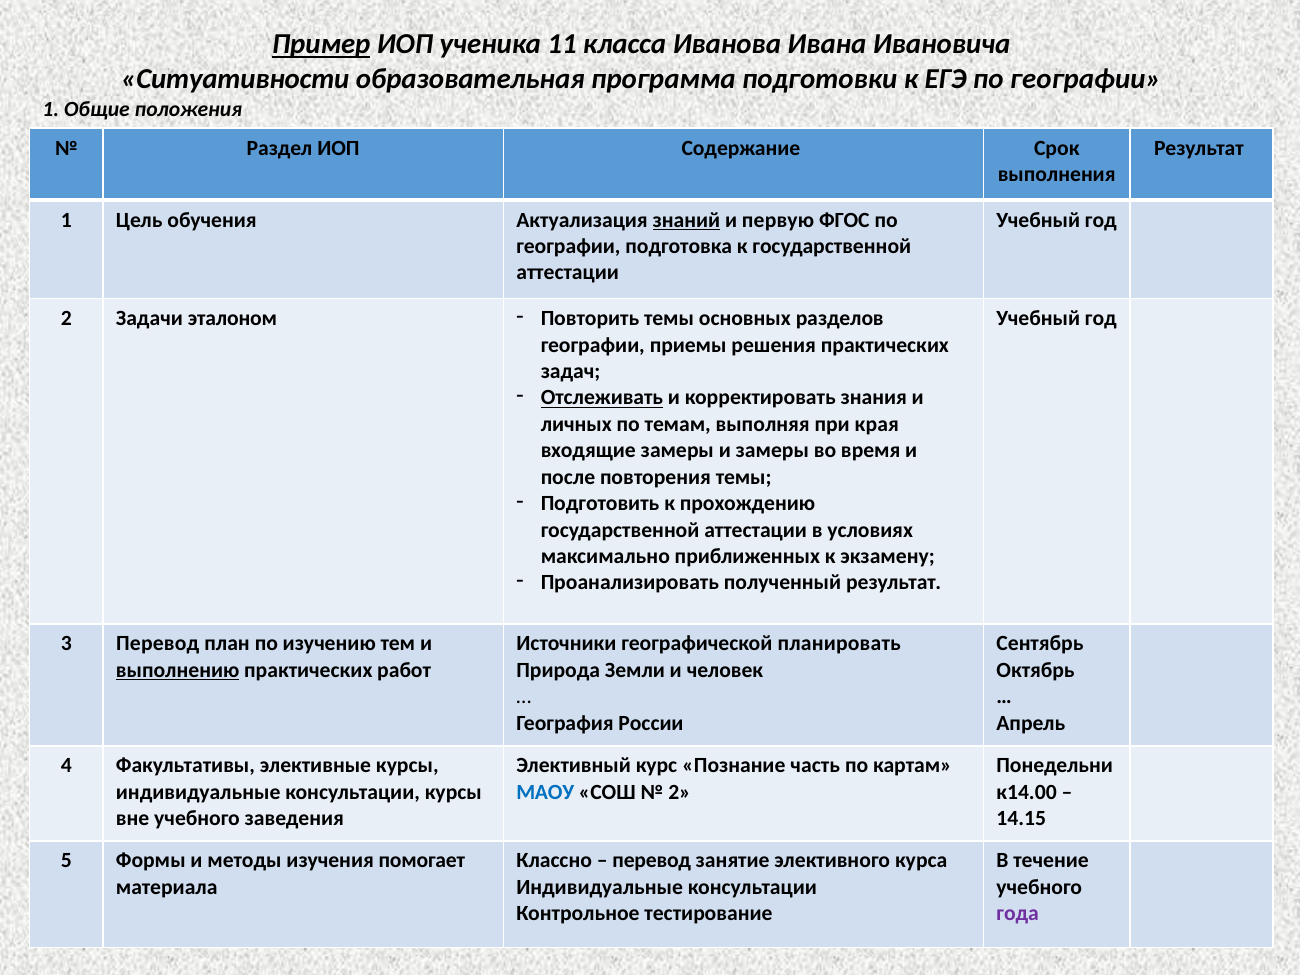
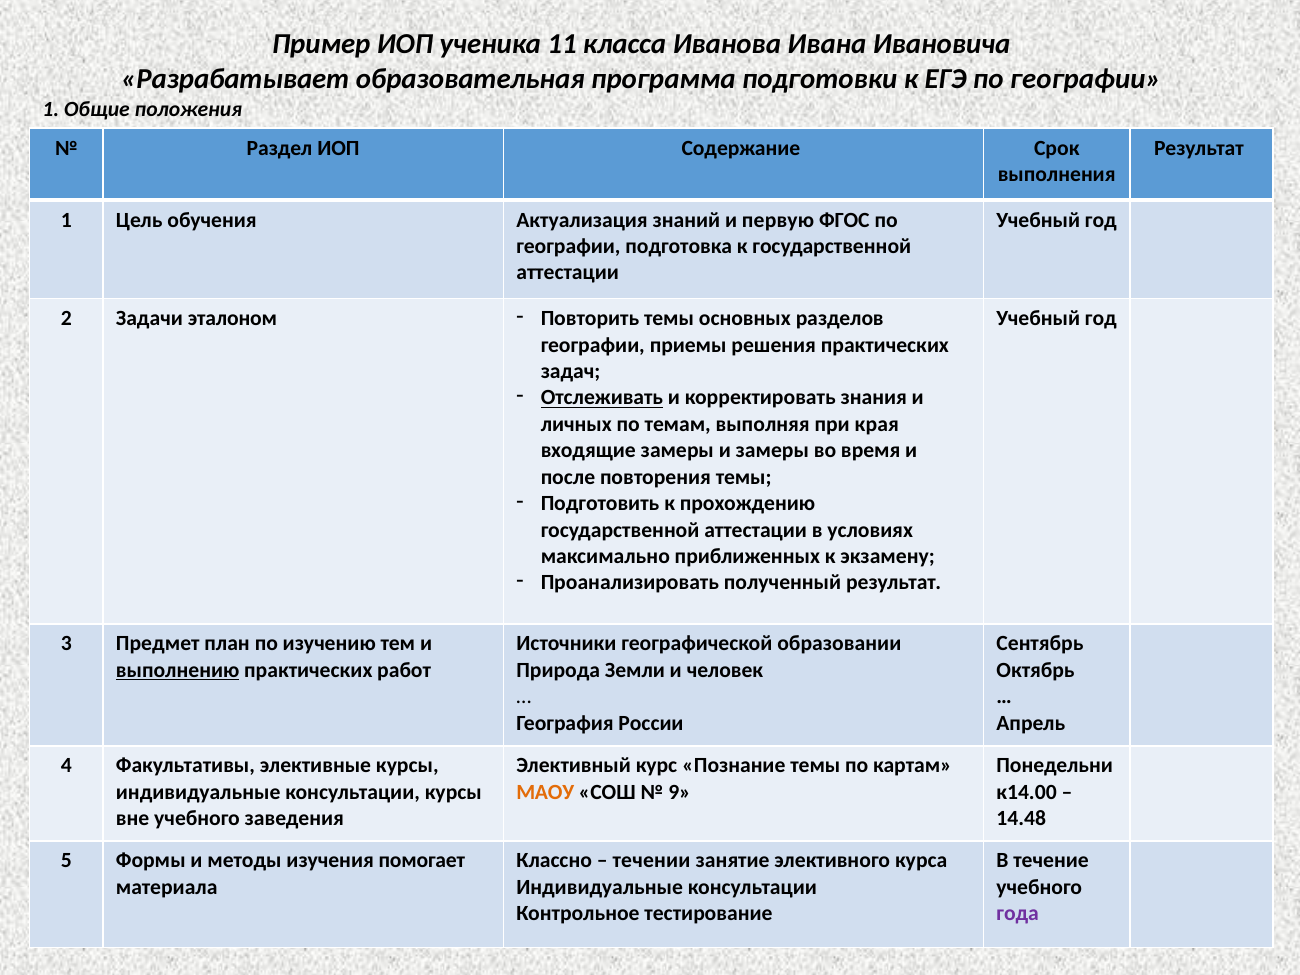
Пример underline: present -> none
Ситуативности: Ситуативности -> Разрабатывает
знаний underline: present -> none
3 Перевод: Перевод -> Предмет
планировать: планировать -> образовании
Познание часть: часть -> темы
МАОУ colour: blue -> orange
2 at (680, 792): 2 -> 9
14.15: 14.15 -> 14.48
перевод at (652, 861): перевод -> течении
